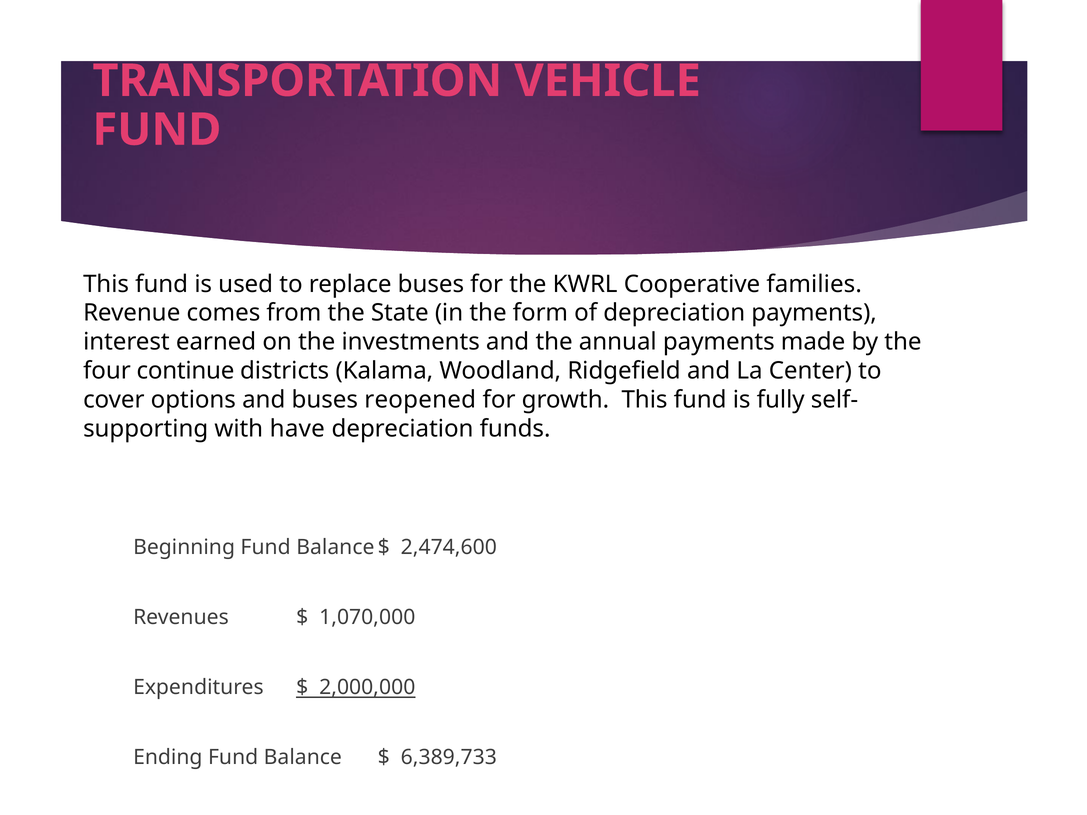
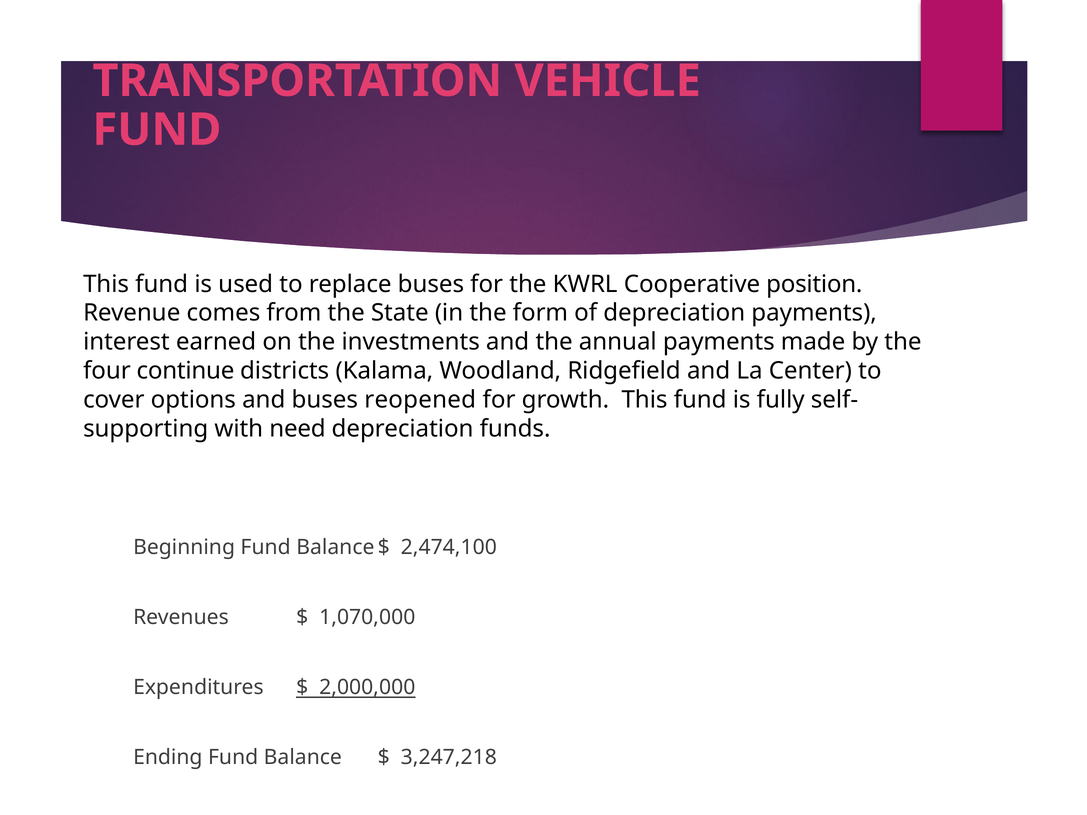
families: families -> position
have: have -> need
2,474,600: 2,474,600 -> 2,474,100
6,389,733: 6,389,733 -> 3,247,218
